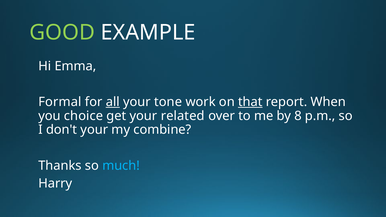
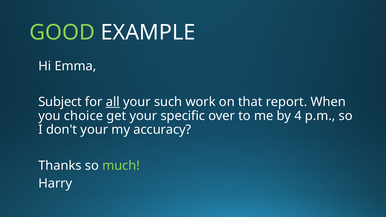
Formal: Formal -> Subject
tone: tone -> such
that underline: present -> none
related: related -> specific
8: 8 -> 4
combine: combine -> accuracy
much colour: light blue -> light green
